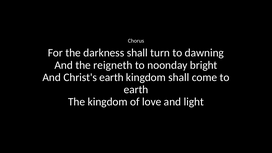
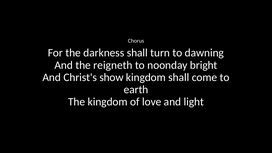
Christ's earth: earth -> show
